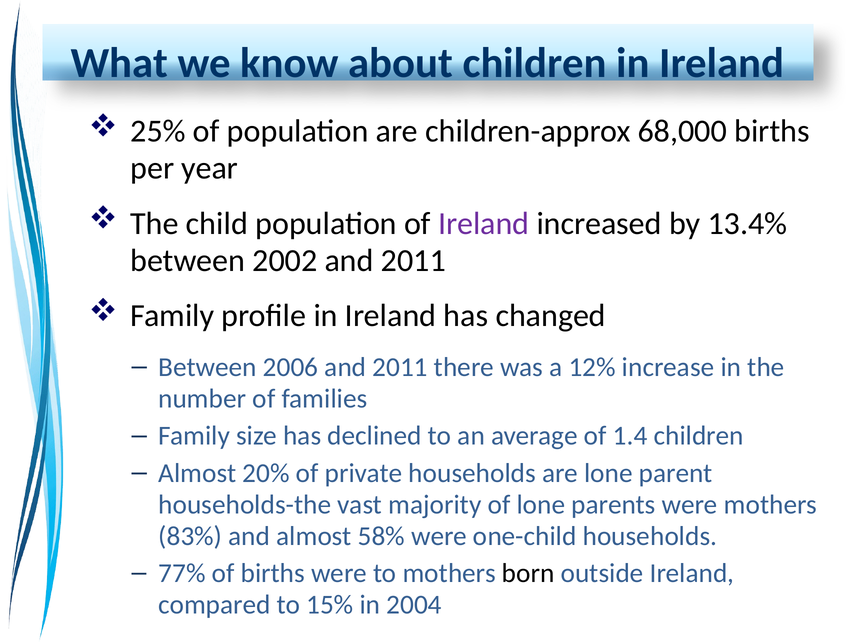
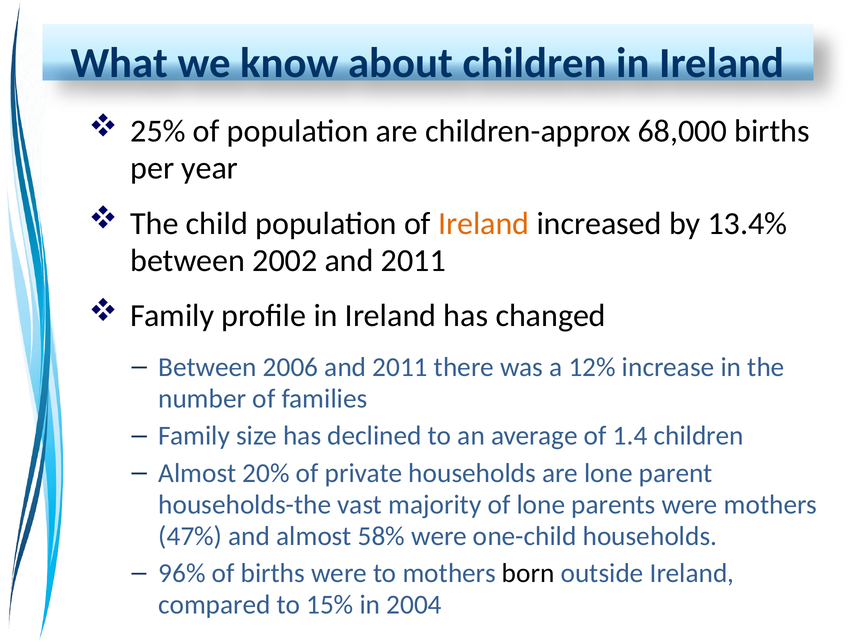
Ireland at (484, 223) colour: purple -> orange
83%: 83% -> 47%
77%: 77% -> 96%
